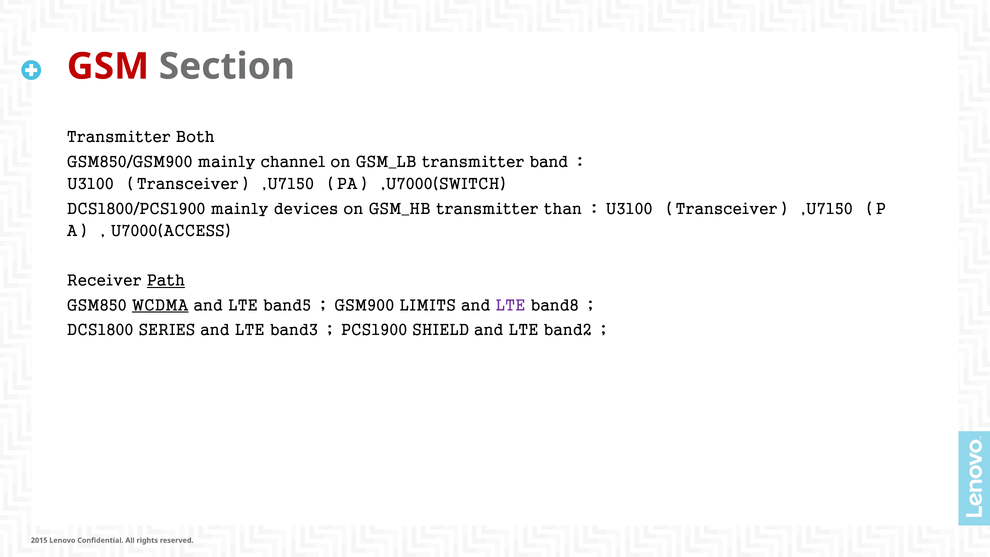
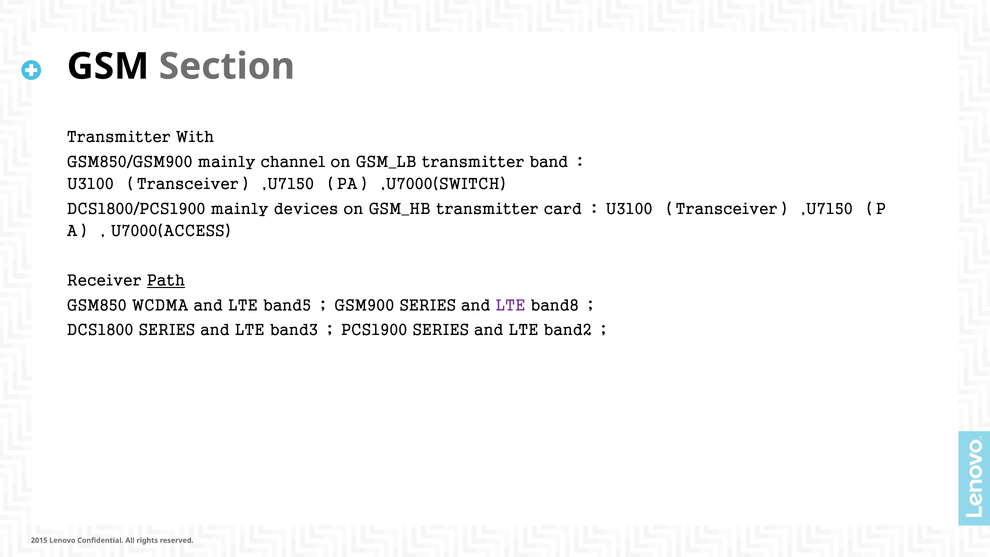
GSM colour: red -> black
Both: Both -> With
than: than -> card
WCDMA underline: present -> none
LIMITS at (428, 305): LIMITS -> SERIES
SHIELD at (441, 330): SHIELD -> SERIES
